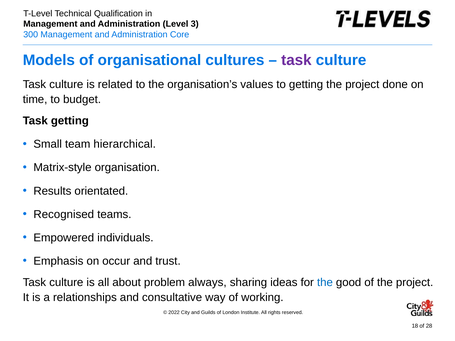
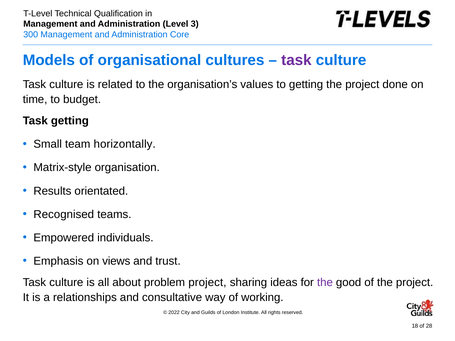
hierarchical: hierarchical -> horizontally
occur: occur -> views
problem always: always -> project
the at (325, 283) colour: blue -> purple
